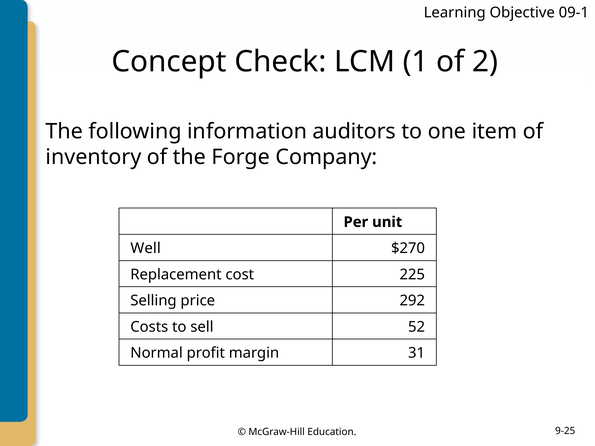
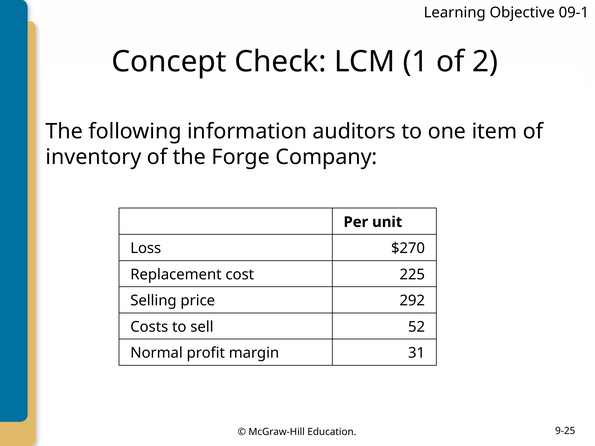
Well: Well -> Loss
